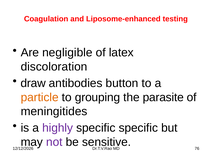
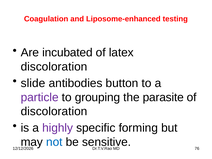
negligible: negligible -> incubated
draw: draw -> slide
particle colour: orange -> purple
meningitides at (54, 111): meningitides -> discoloration
specific specific: specific -> forming
not colour: purple -> blue
